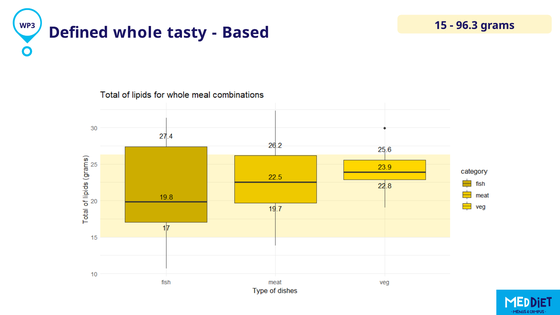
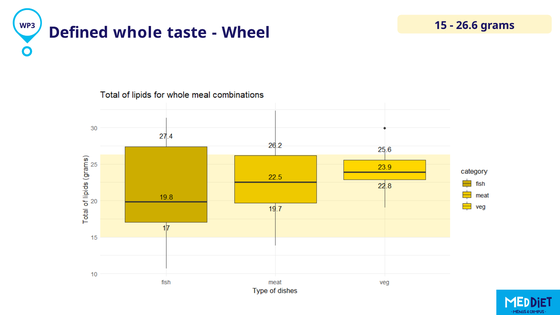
96.3: 96.3 -> 26.6
tasty: tasty -> taste
Based: Based -> Wheel
